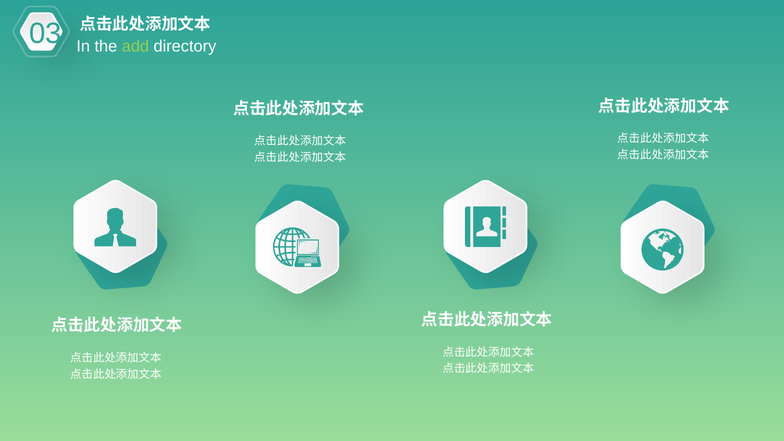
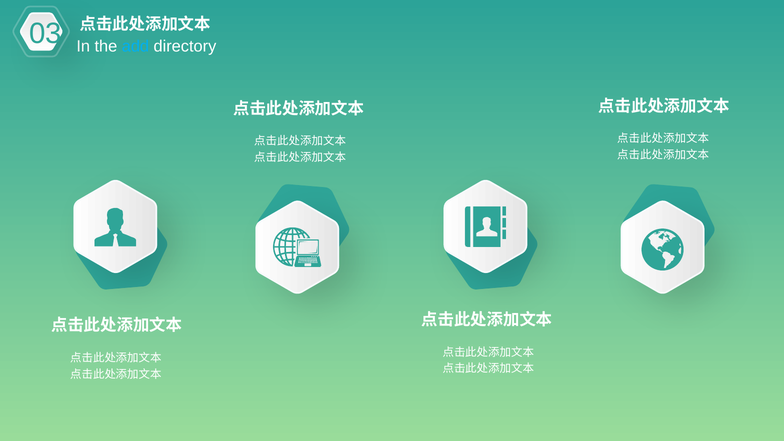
add colour: light green -> light blue
